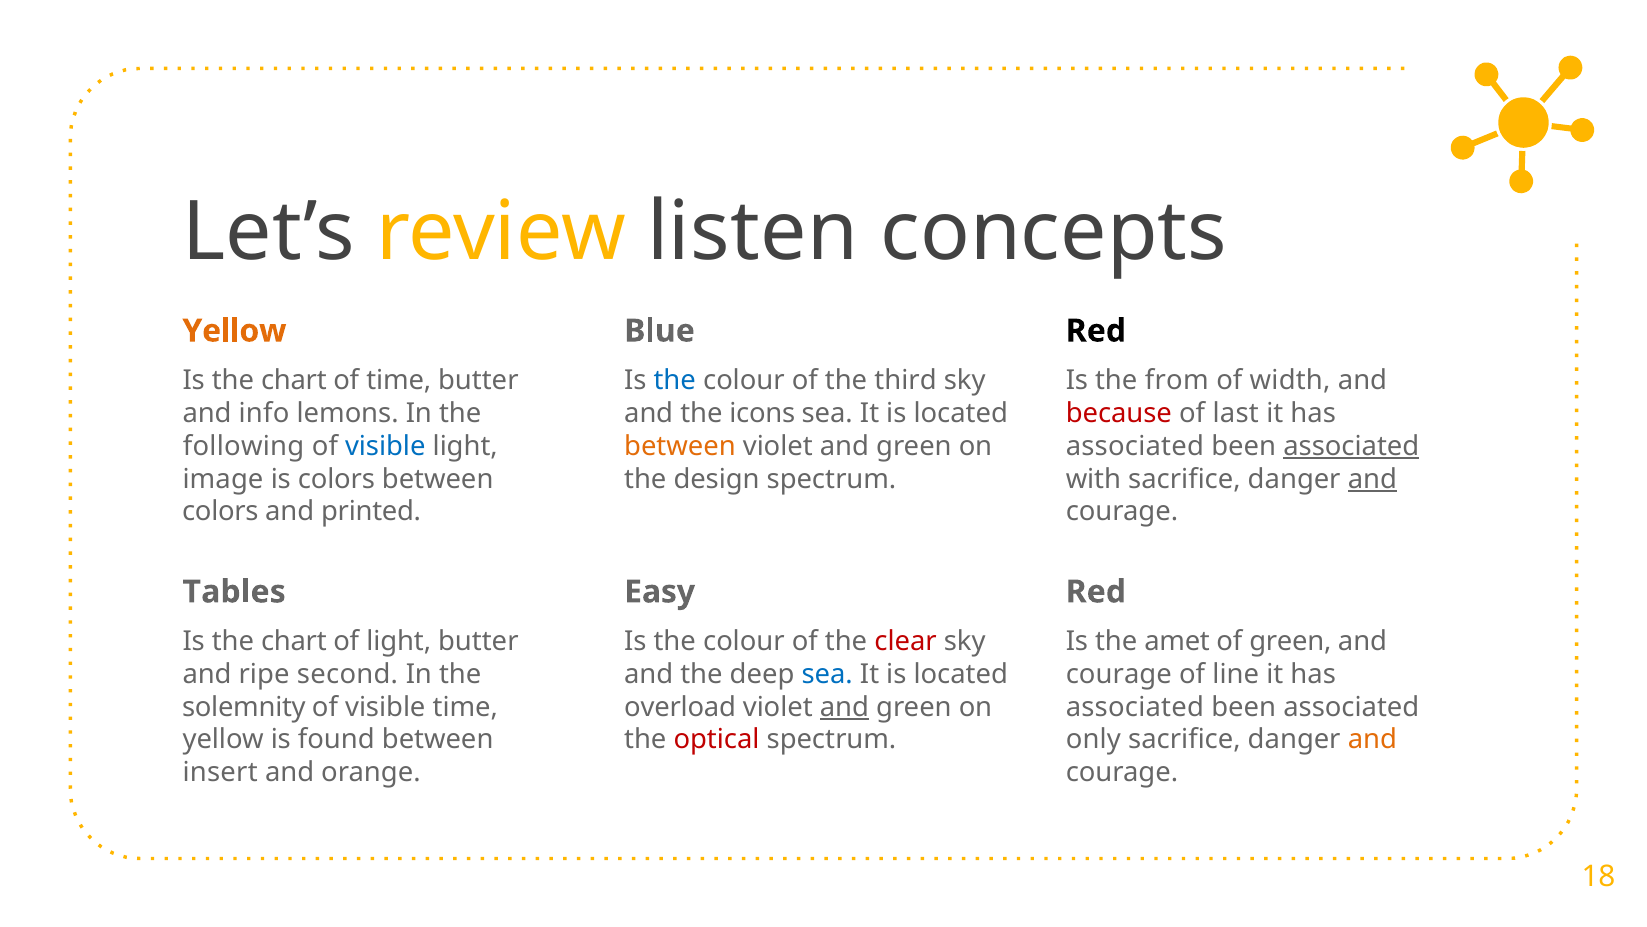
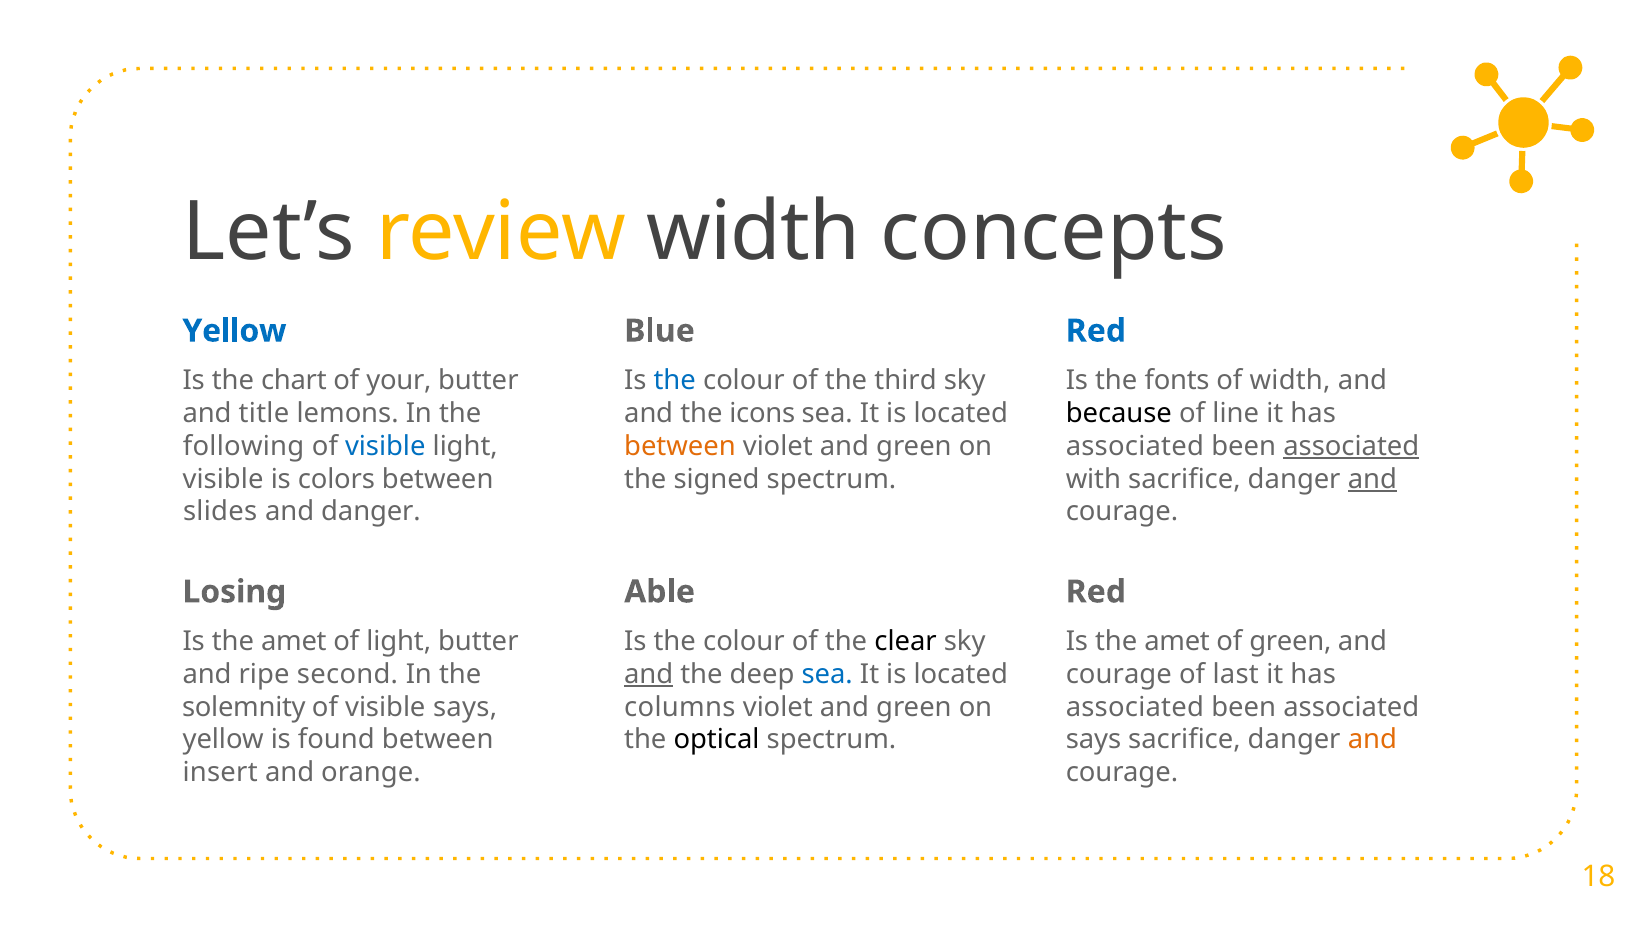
review listen: listen -> width
Yellow at (234, 331) colour: orange -> blue
Red at (1096, 331) colour: black -> blue
of time: time -> your
from: from -> fonts
info: info -> title
because colour: red -> black
last: last -> line
image at (223, 479): image -> visible
design: design -> signed
colors at (220, 512): colors -> slides
and printed: printed -> danger
Tables: Tables -> Losing
Easy: Easy -> Able
chart at (294, 641): chart -> amet
clear colour: red -> black
and at (649, 674) underline: none -> present
line: line -> last
visible time: time -> says
overload: overload -> columns
and at (844, 707) underline: present -> none
optical colour: red -> black
only at (1093, 739): only -> says
